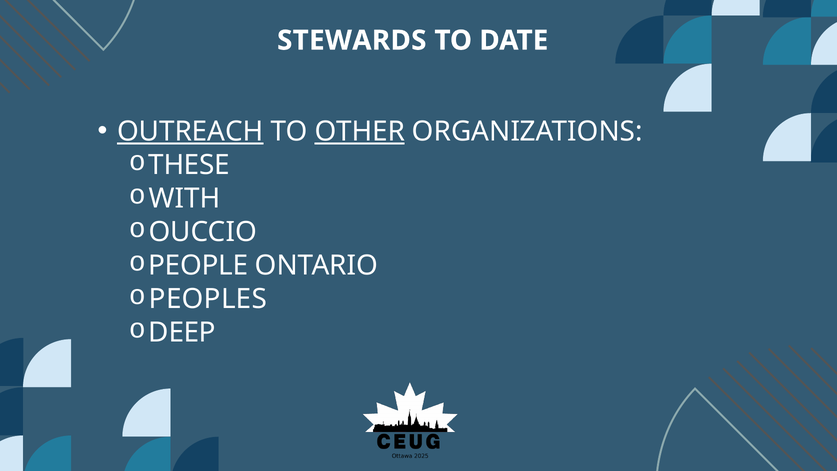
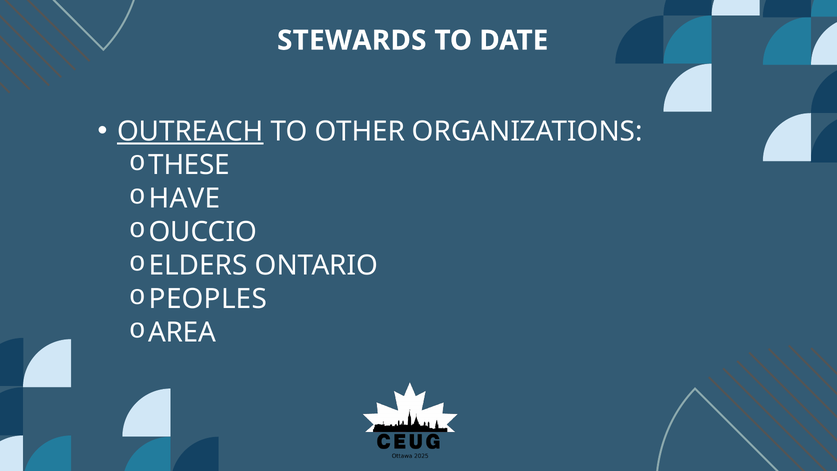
OTHER underline: present -> none
WITH: WITH -> HAVE
PEOPLE: PEOPLE -> ELDERS
DEEP: DEEP -> AREA
